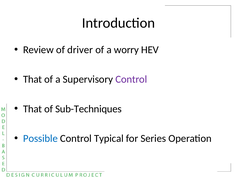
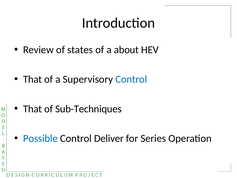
driver: driver -> states
worry: worry -> about
Control at (131, 79) colour: purple -> blue
Typical: Typical -> Deliver
